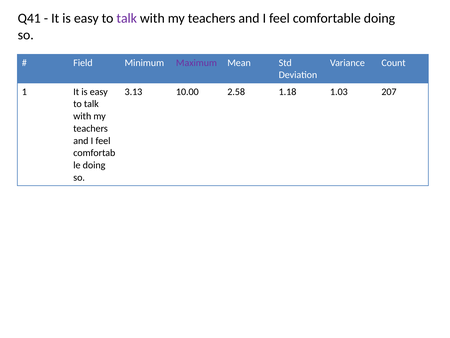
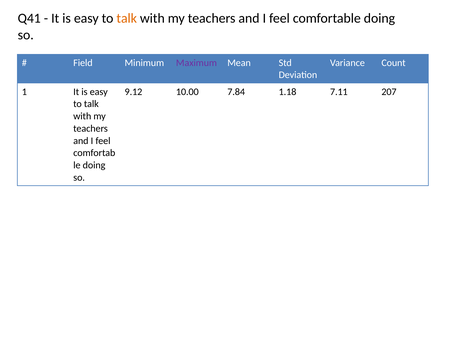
talk at (127, 18) colour: purple -> orange
3.13: 3.13 -> 9.12
2.58: 2.58 -> 7.84
1.03: 1.03 -> 7.11
